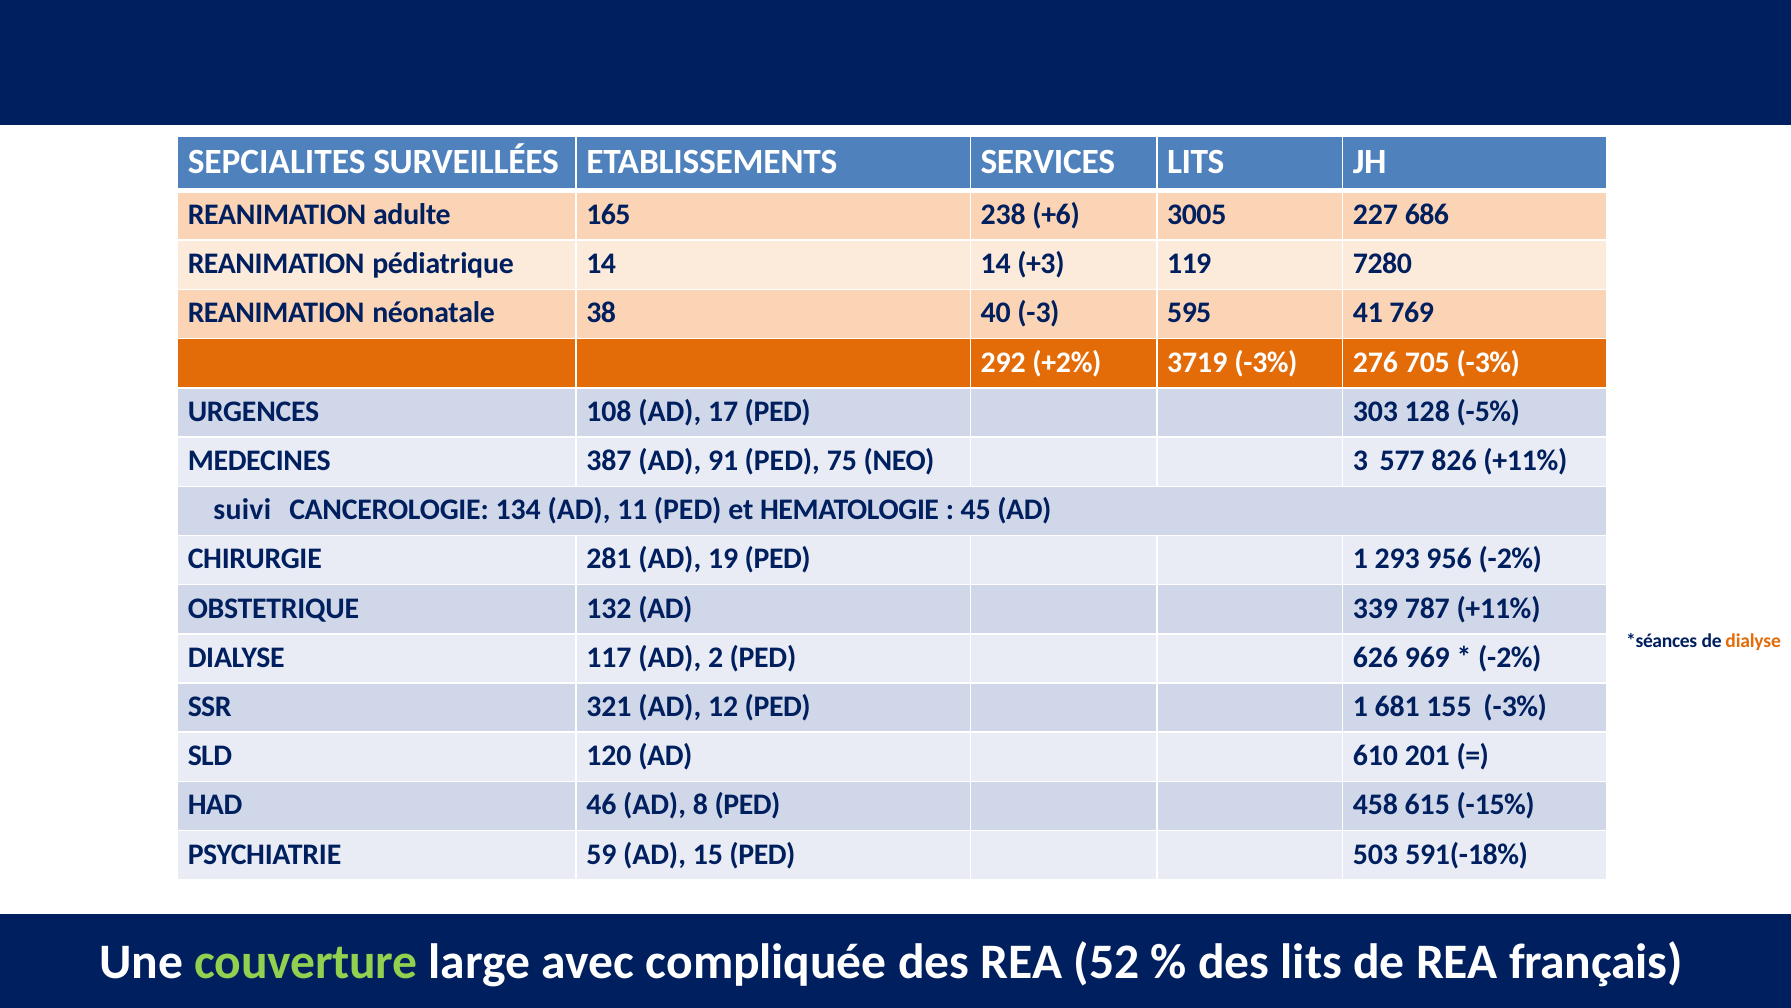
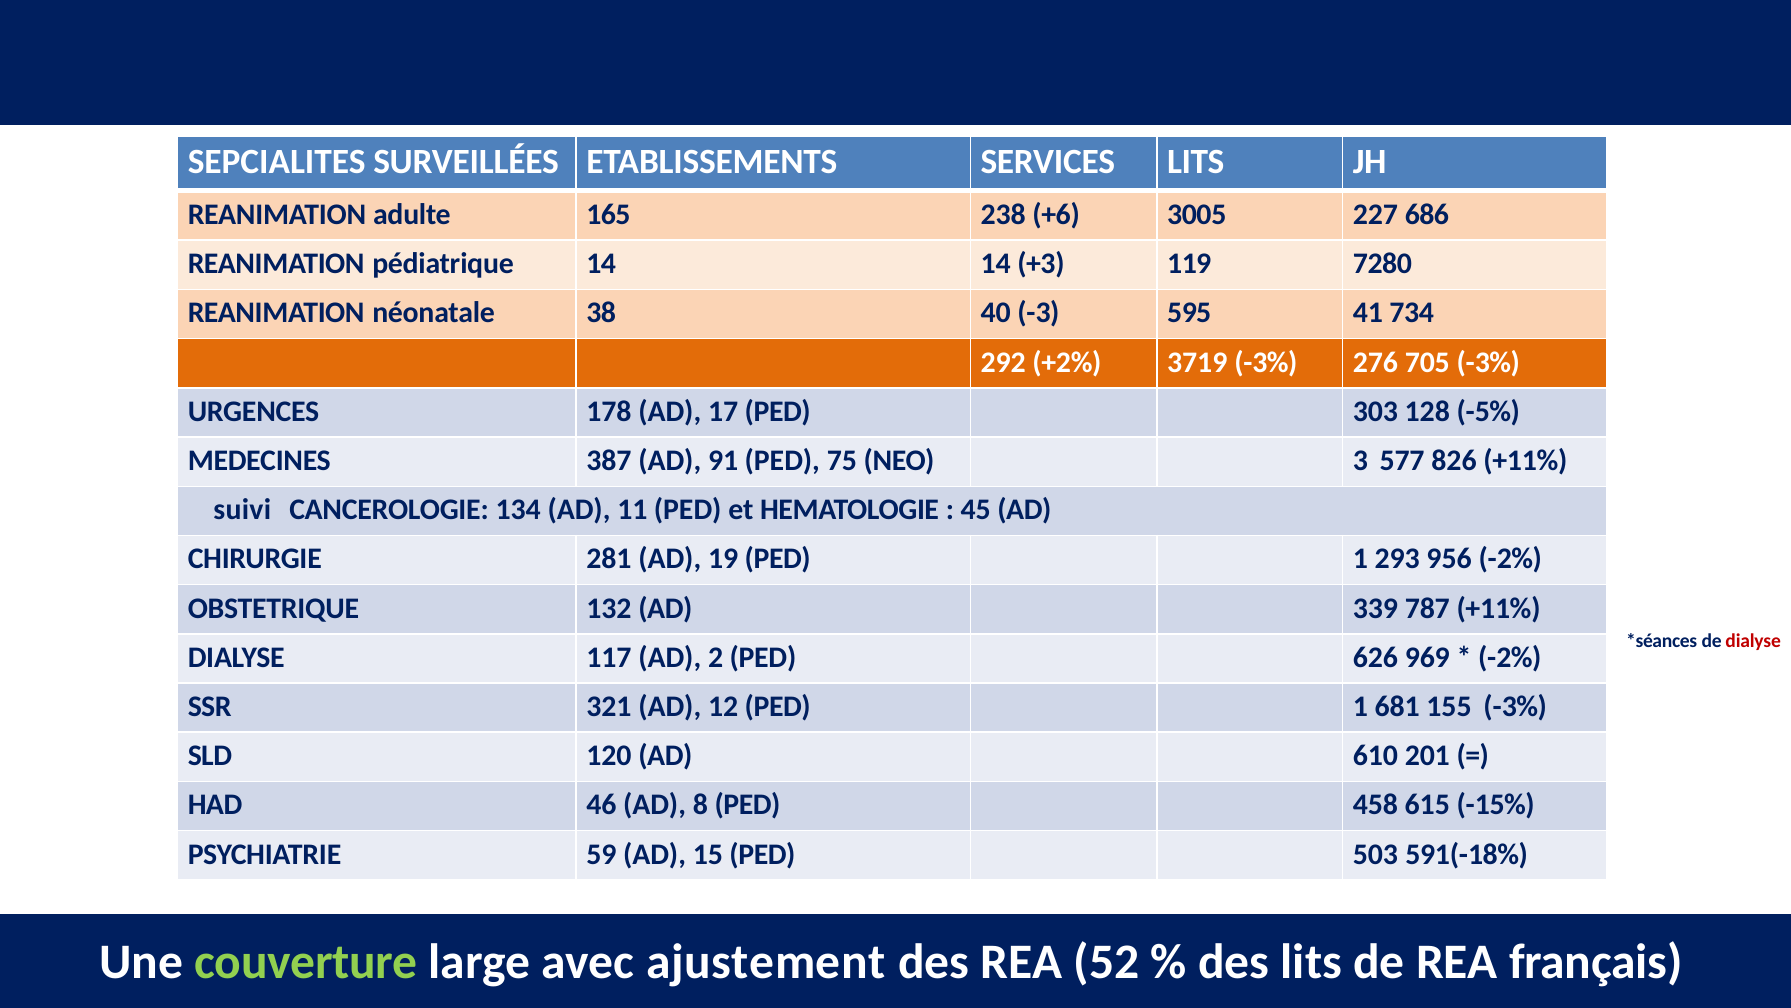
769: 769 -> 734
108: 108 -> 178
dialyse at (1753, 641) colour: orange -> red
compliquée: compliquée -> ajustement
